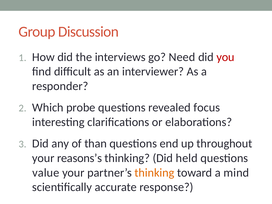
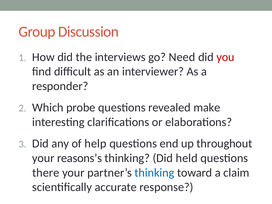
focus: focus -> make
than: than -> help
value: value -> there
thinking at (154, 173) colour: orange -> blue
mind: mind -> claim
